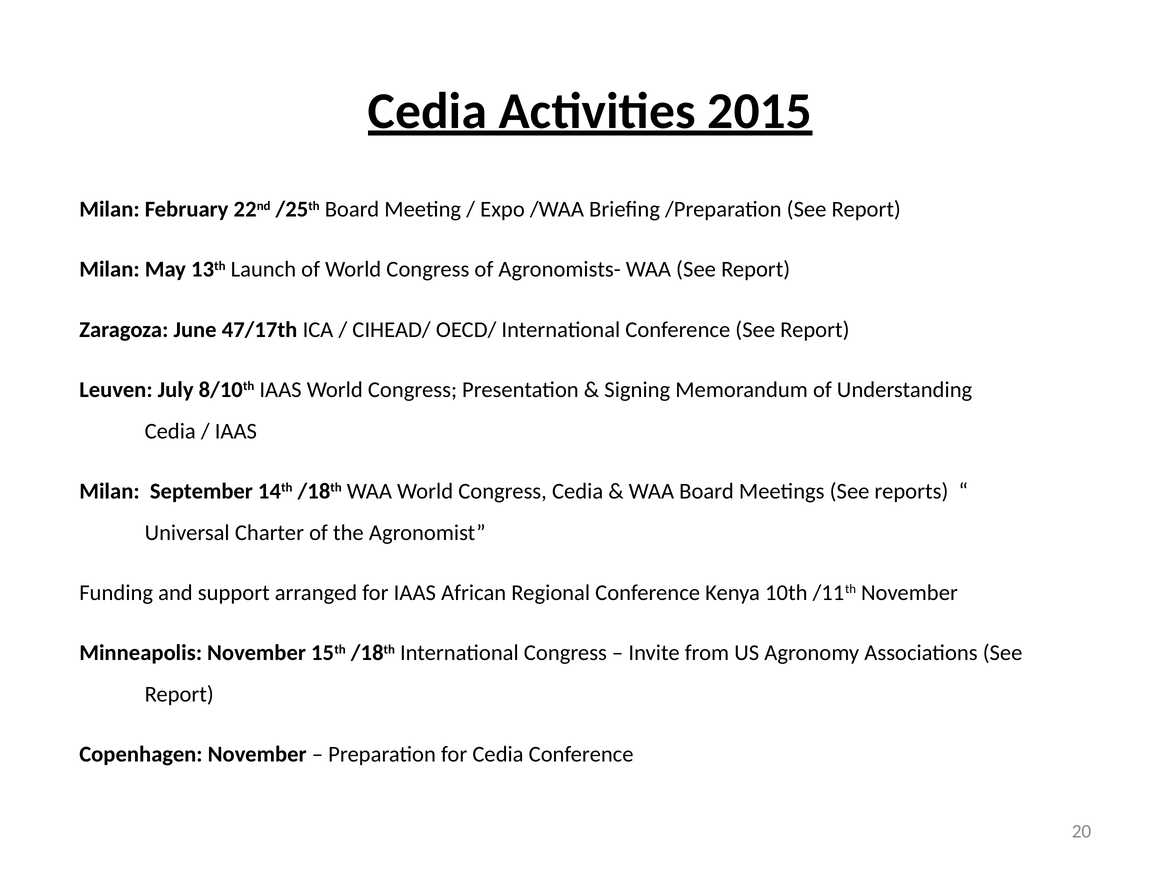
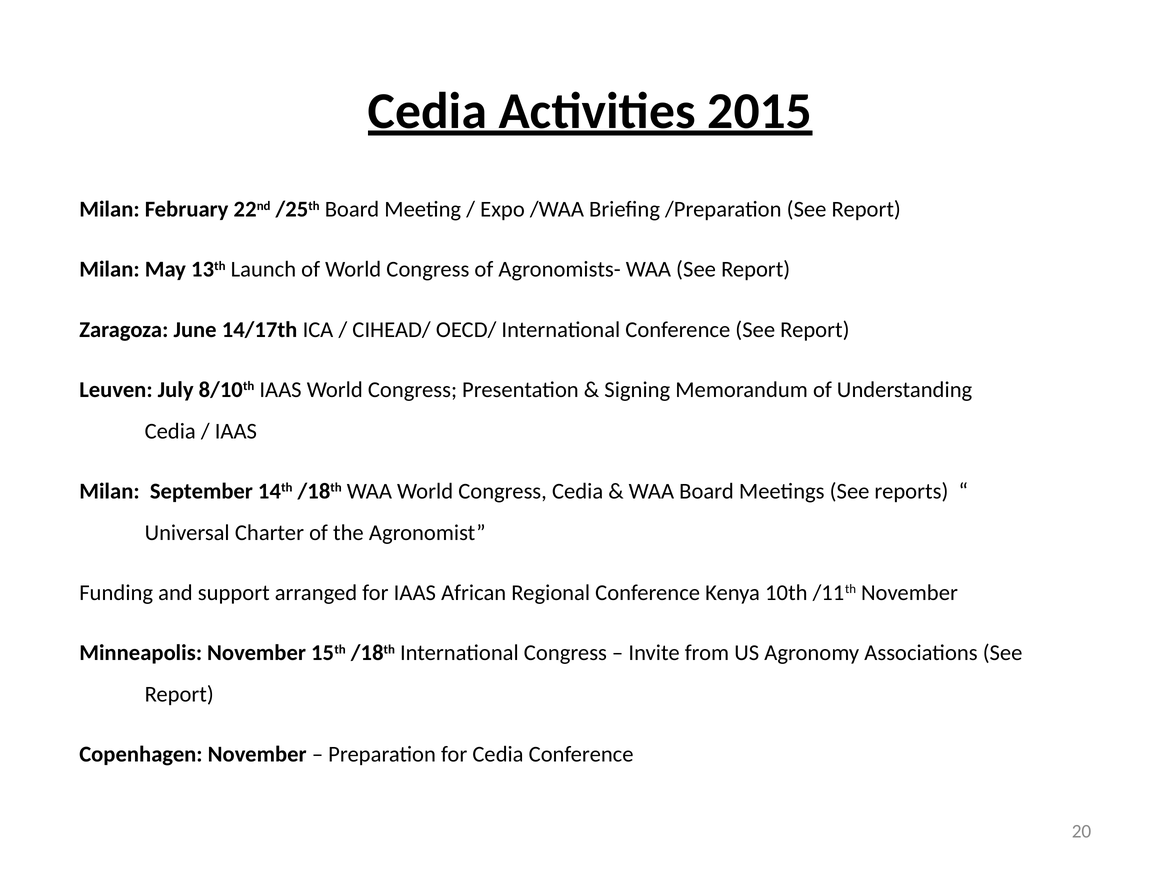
47/17th: 47/17th -> 14/17th
